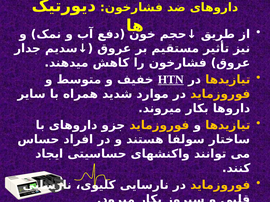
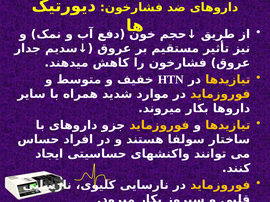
HTN underline: present -> none
